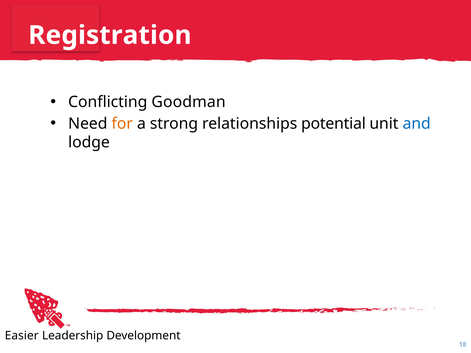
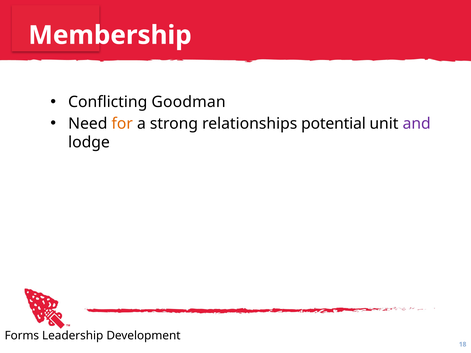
Registration: Registration -> Membership
and colour: blue -> purple
Easier: Easier -> Forms
